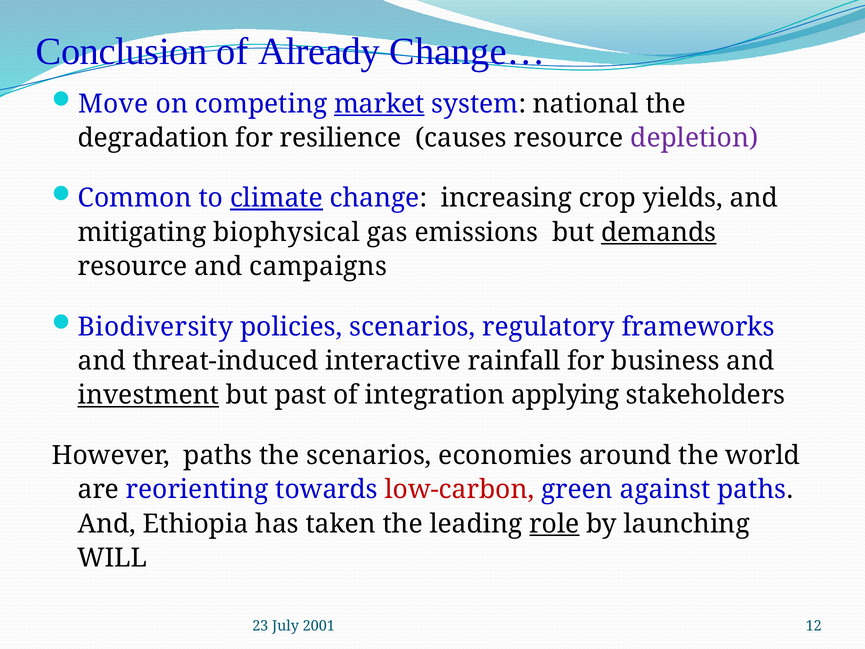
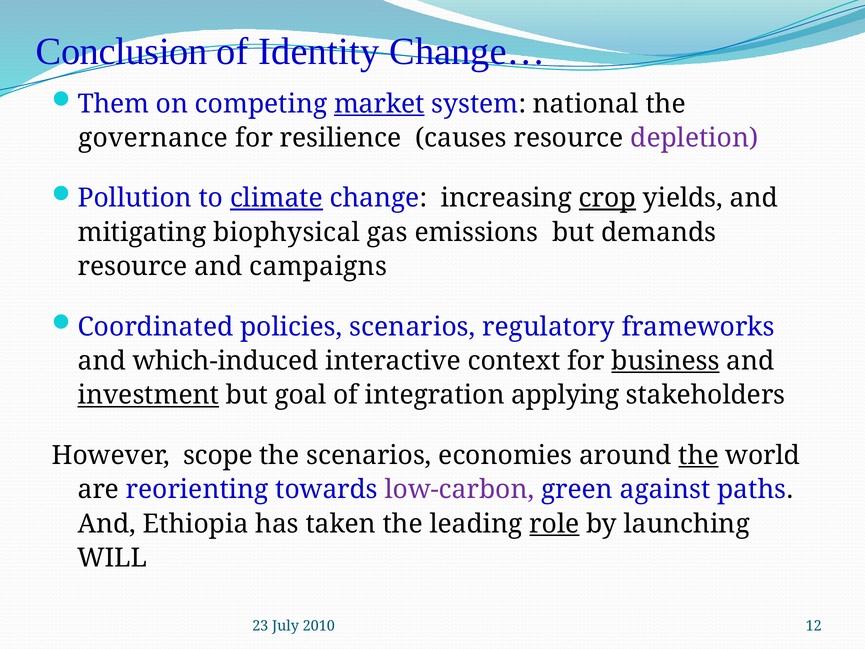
Already: Already -> Identity
Move: Move -> Them
degradation: degradation -> governance
Common: Common -> Pollution
crop underline: none -> present
demands underline: present -> none
Biodiversity: Biodiversity -> Coordinated
threat-induced: threat-induced -> which-induced
rainfall: rainfall -> context
business underline: none -> present
past: past -> goal
However paths: paths -> scope
the at (699, 455) underline: none -> present
low-carbon colour: red -> purple
2001: 2001 -> 2010
